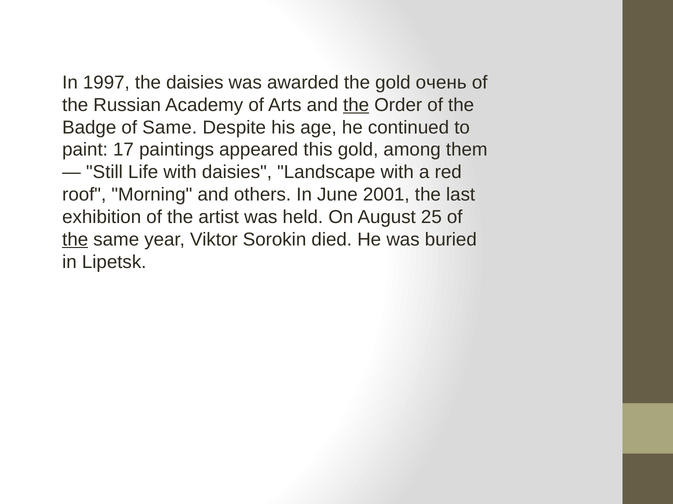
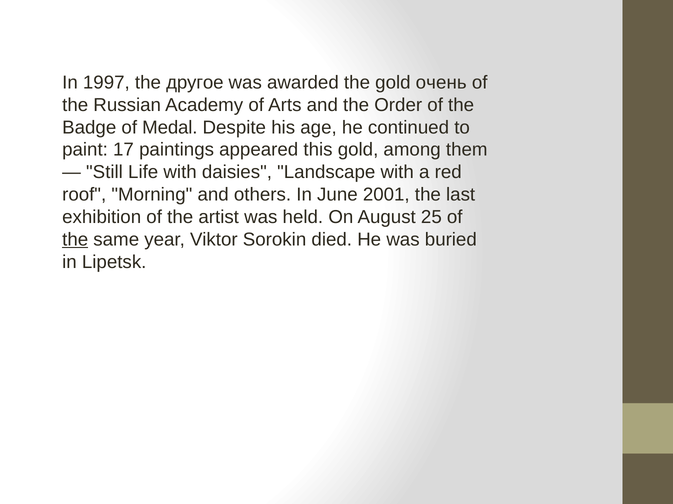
the daisies: daisies -> другое
the at (356, 105) underline: present -> none
of Same: Same -> Medal
